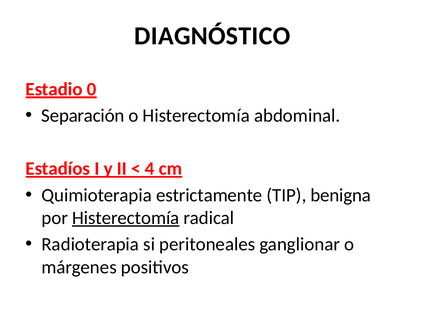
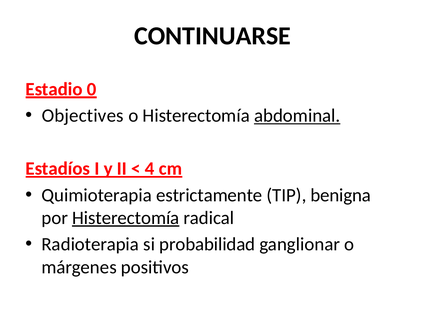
DIAGNÓSTICO: DIAGNÓSTICO -> CONTINUARSE
Separación: Separación -> Objectives
abdominal underline: none -> present
peritoneales: peritoneales -> probabilidad
